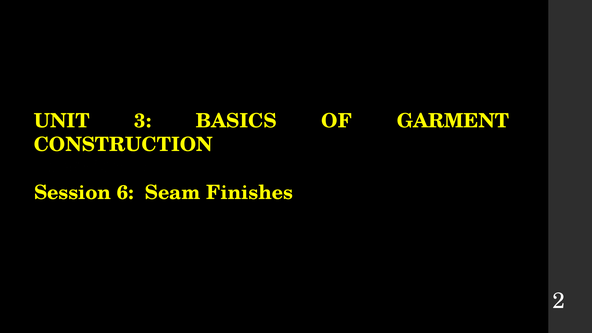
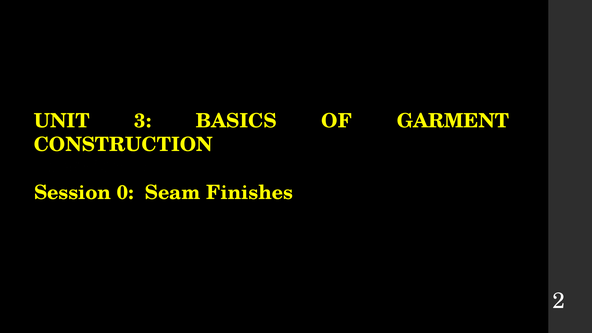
6: 6 -> 0
